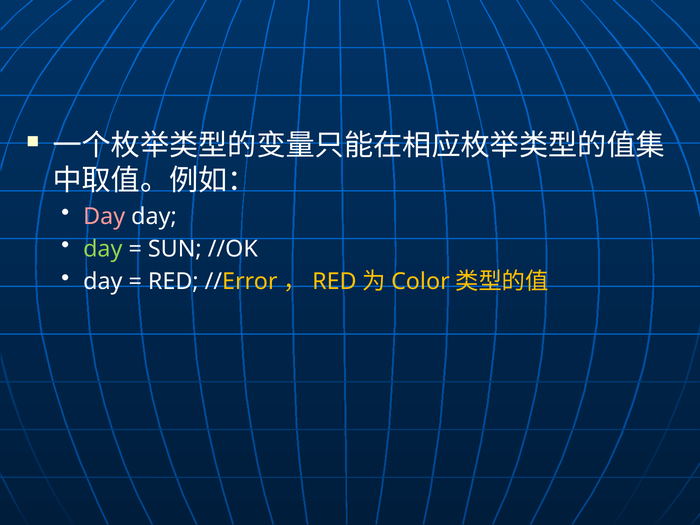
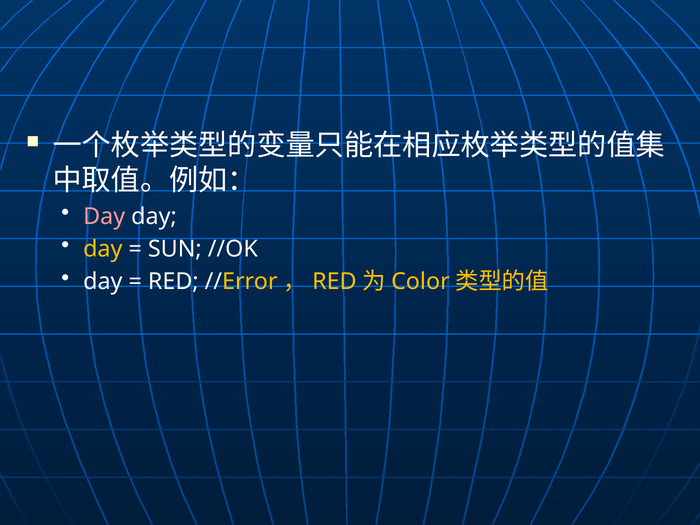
day at (103, 249) colour: light green -> yellow
